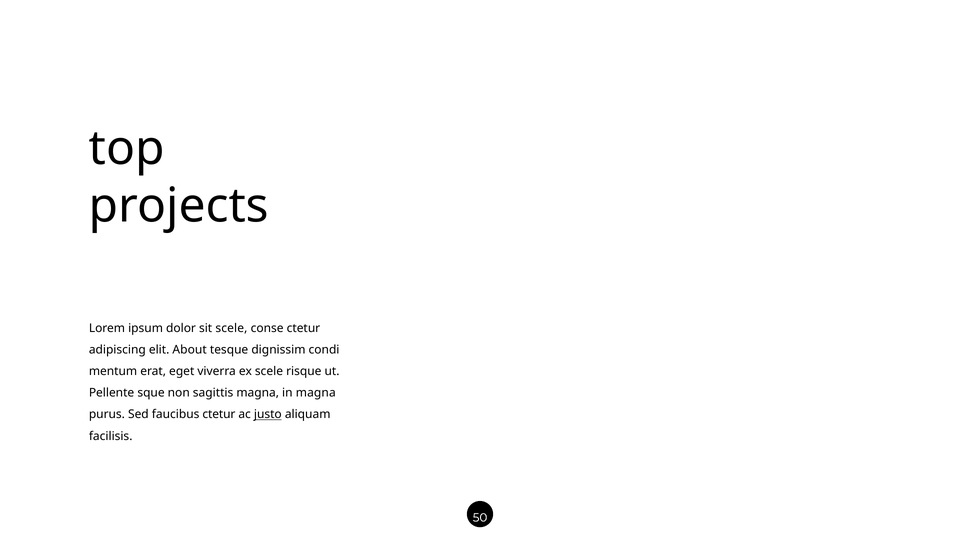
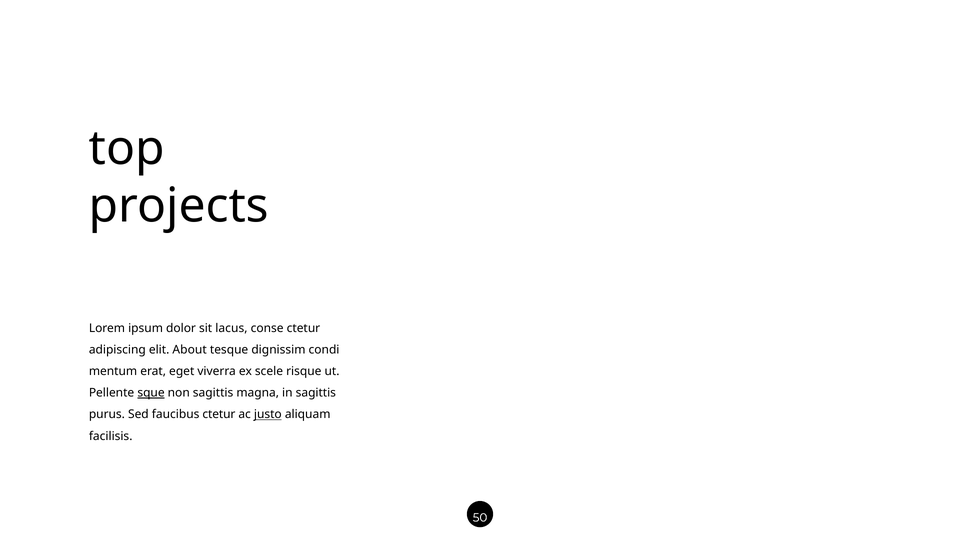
sit scele: scele -> lacus
sque underline: none -> present
in magna: magna -> sagittis
